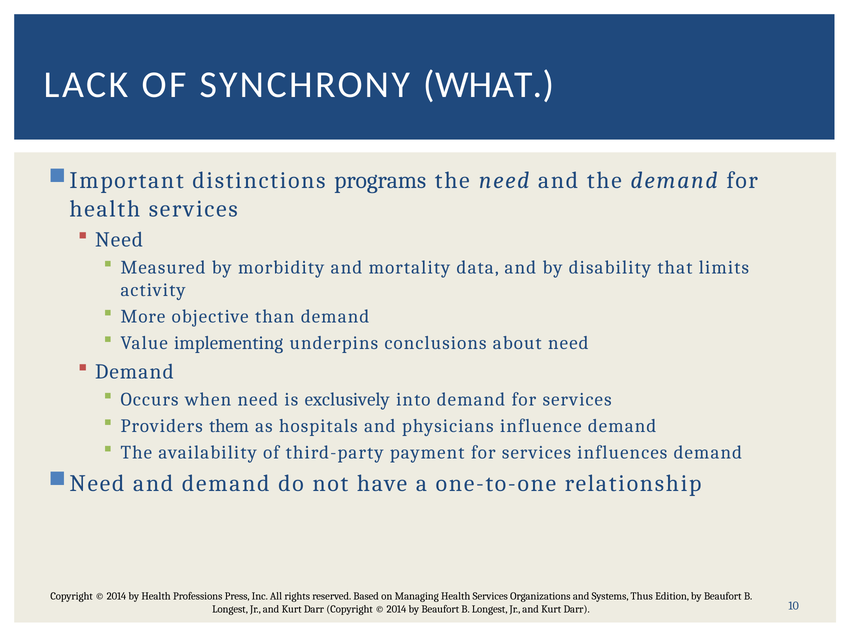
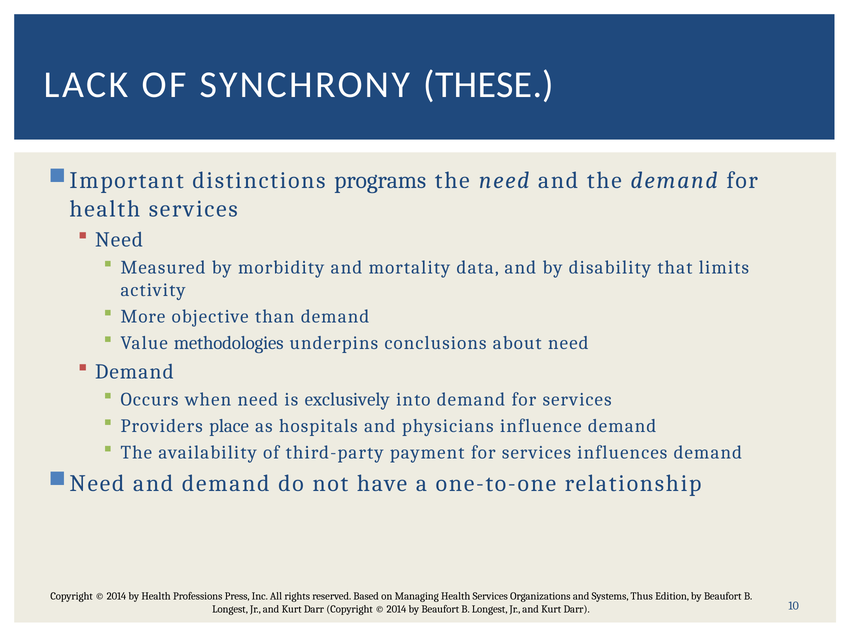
WHAT: WHAT -> THESE
implementing: implementing -> methodologies
them: them -> place
